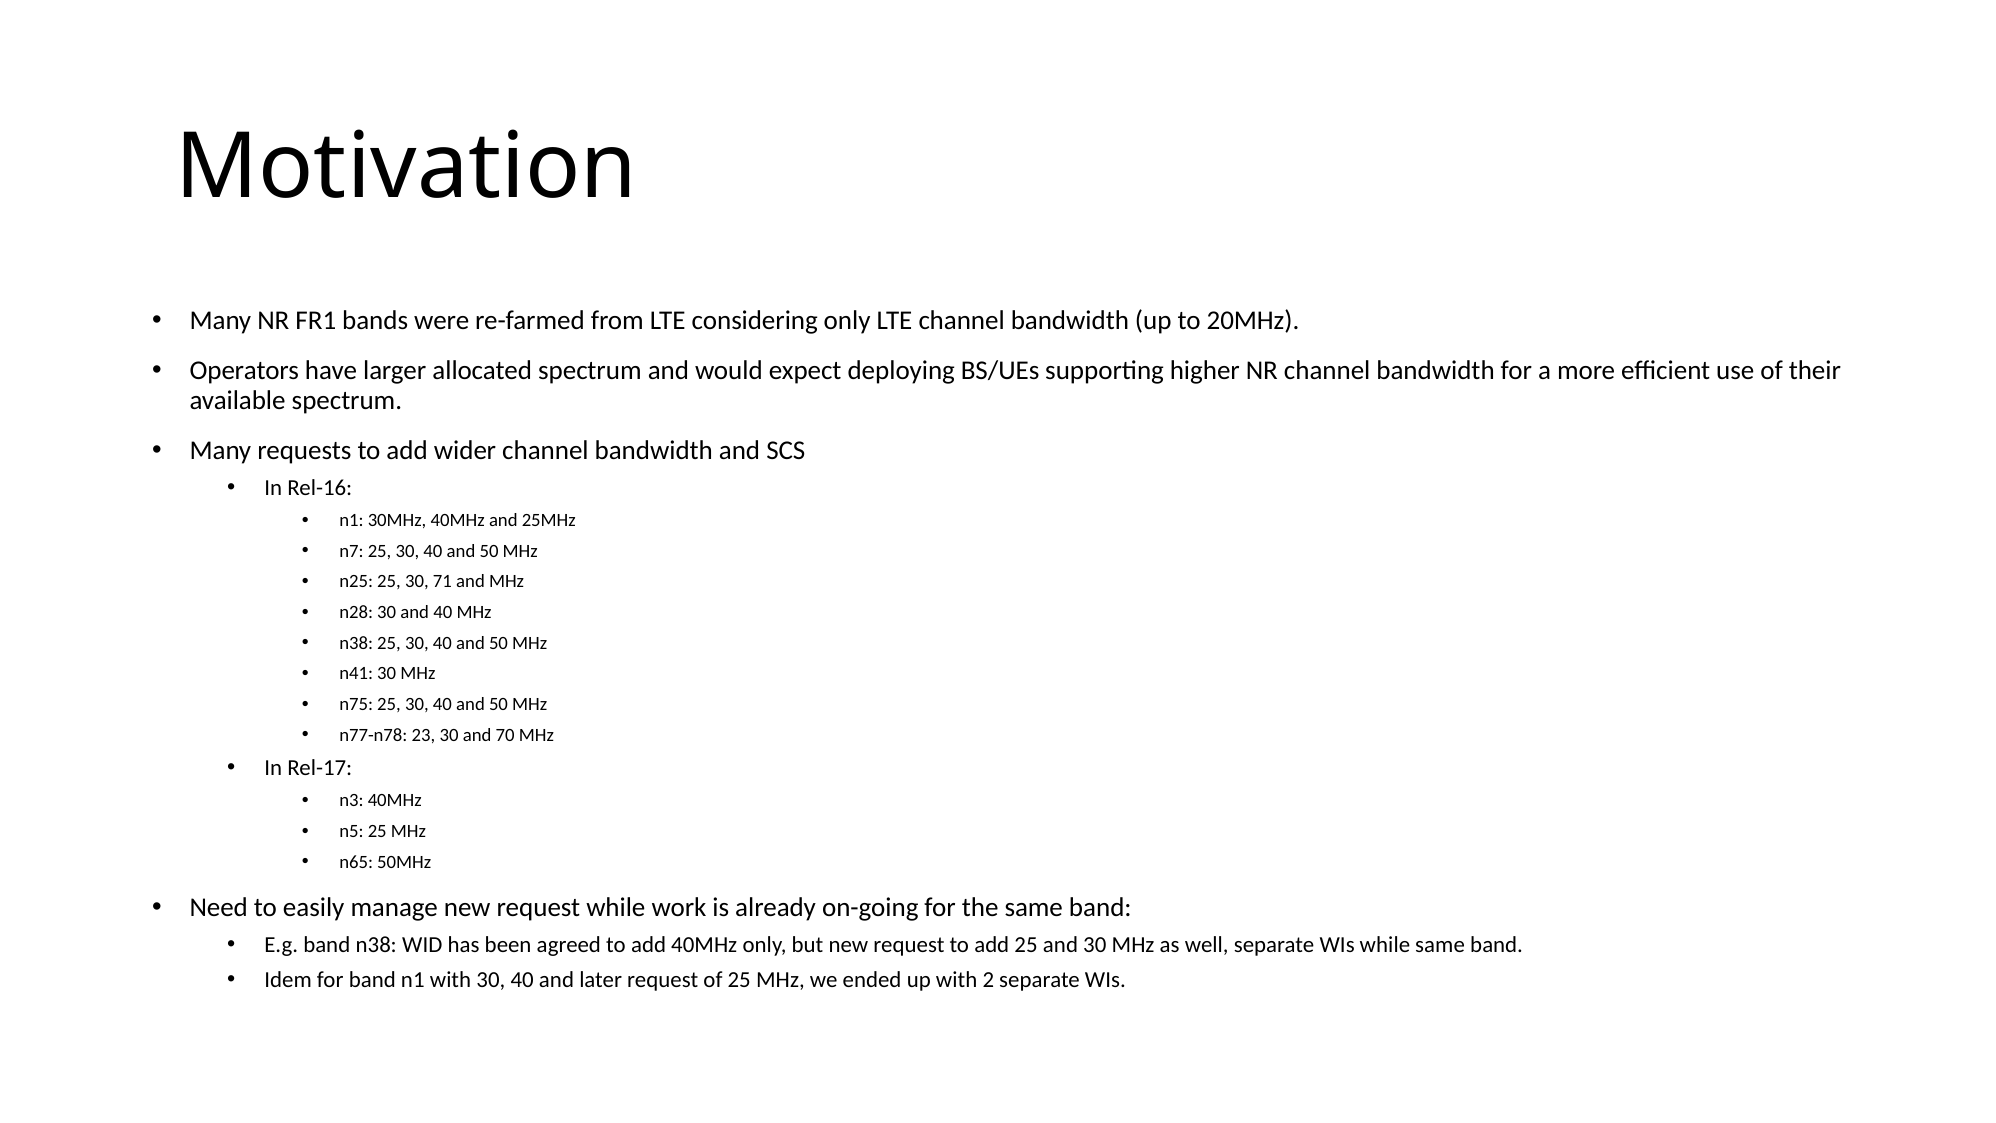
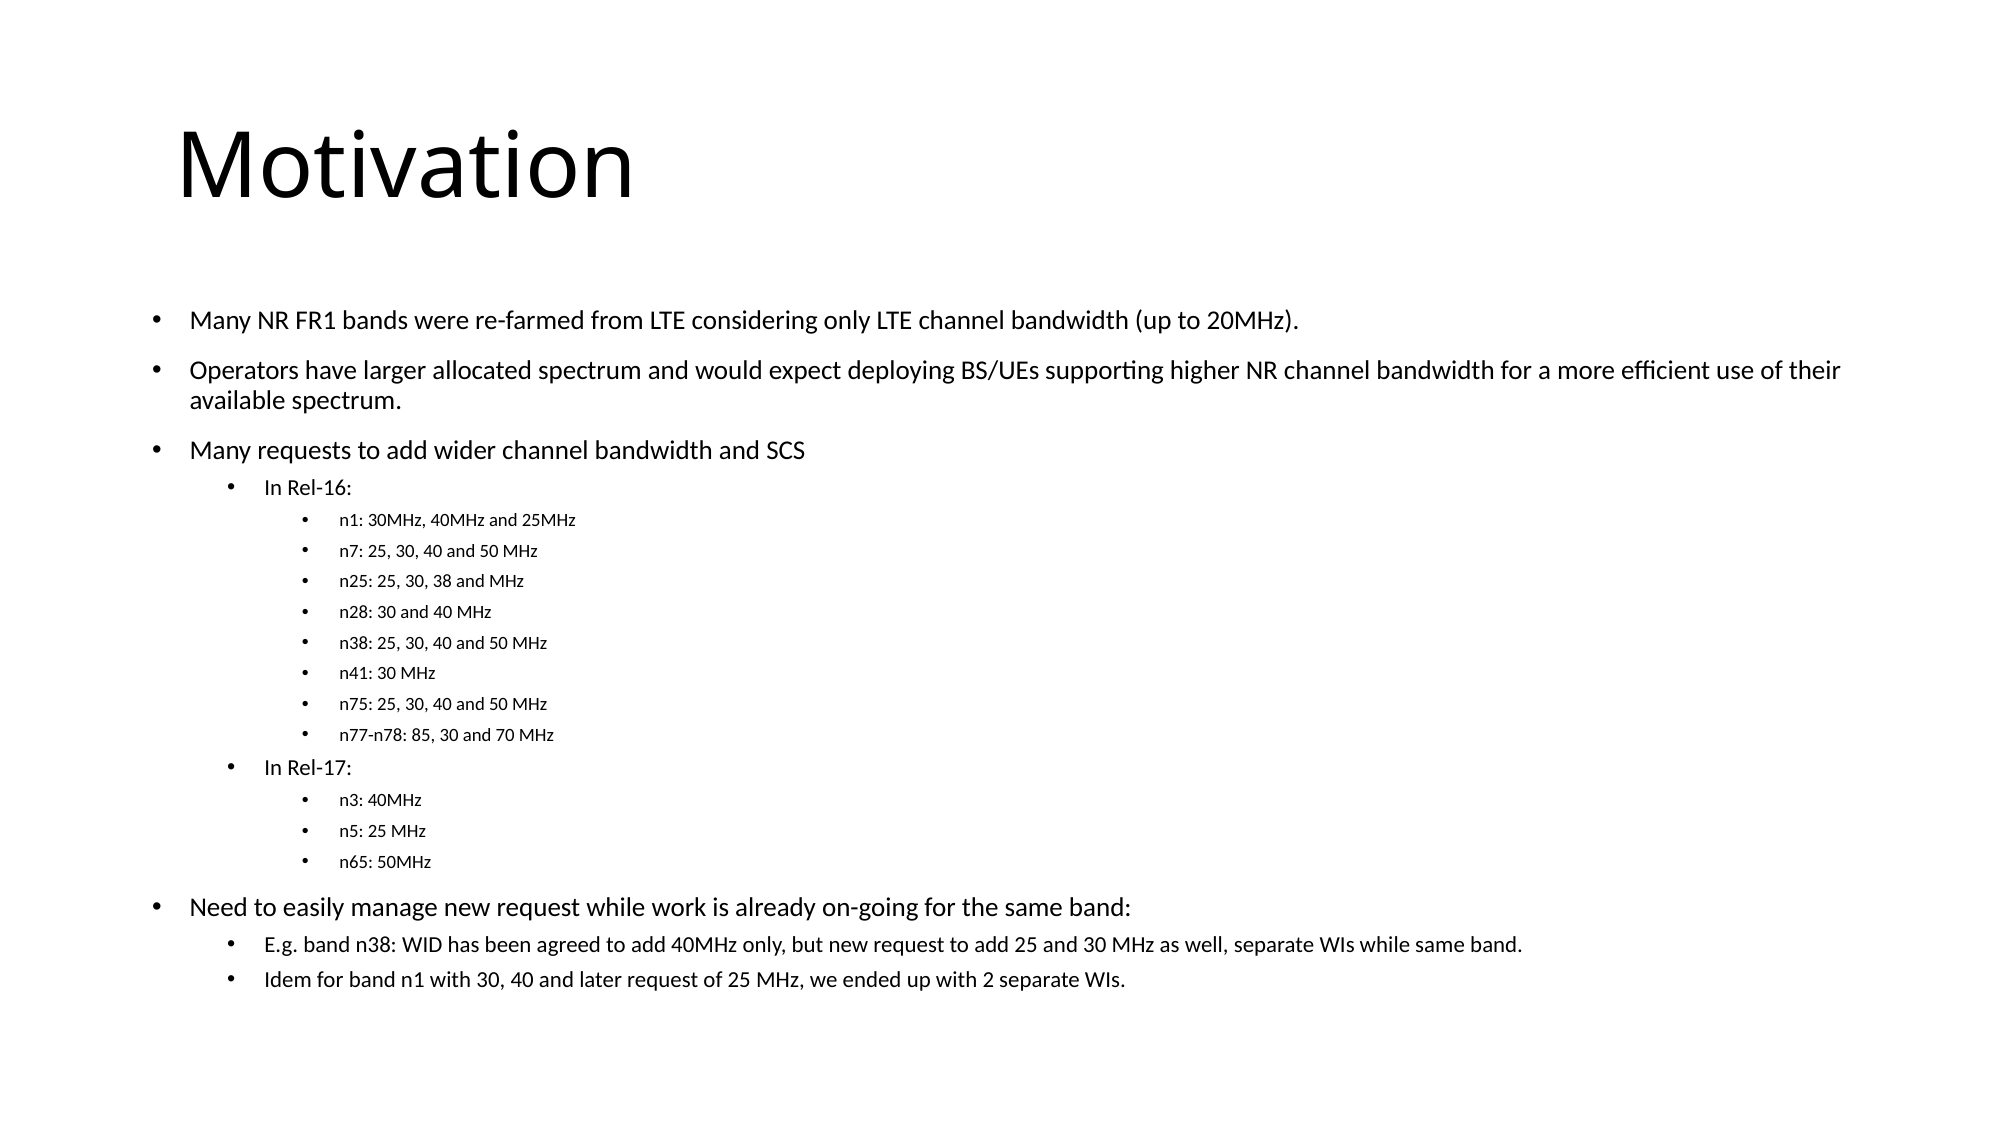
71: 71 -> 38
23: 23 -> 85
